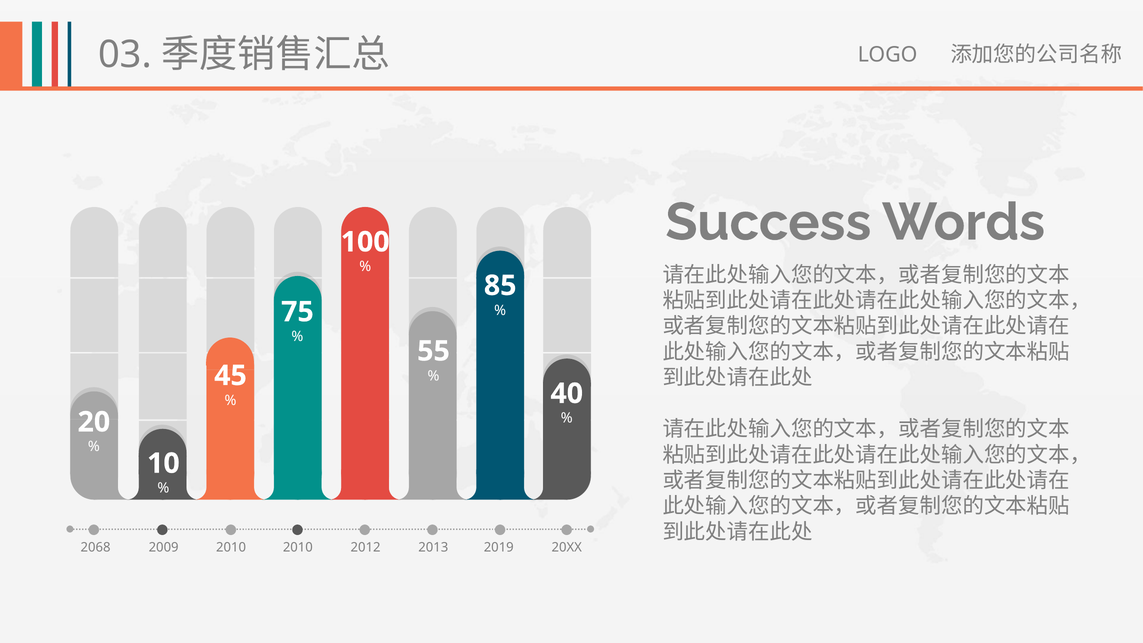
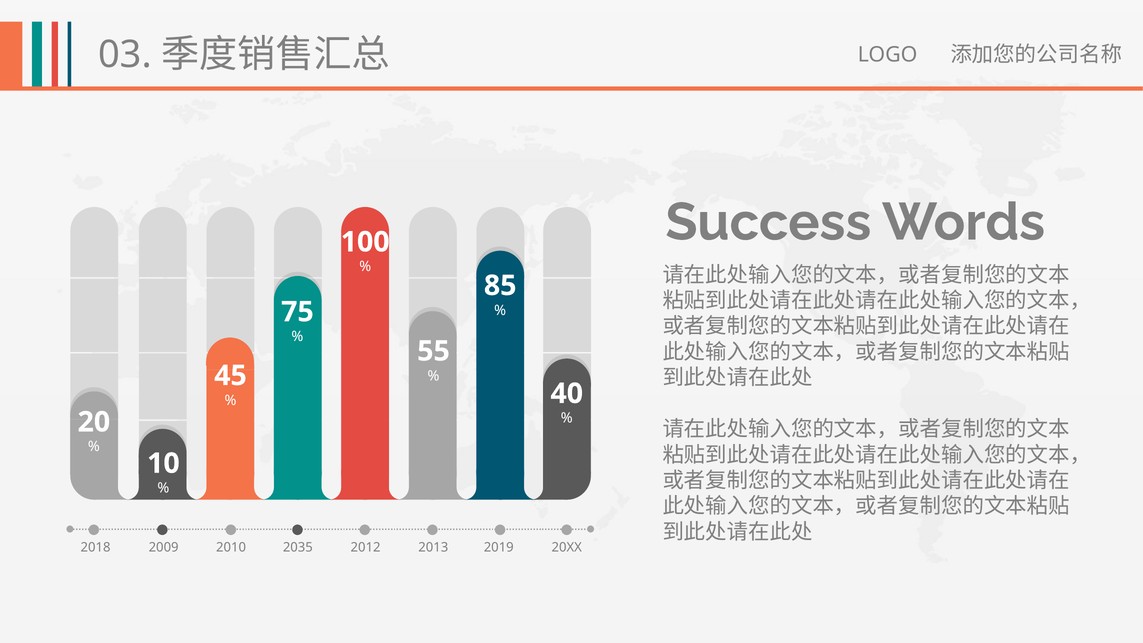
2068: 2068 -> 2018
2010 at (298, 547): 2010 -> 2035
